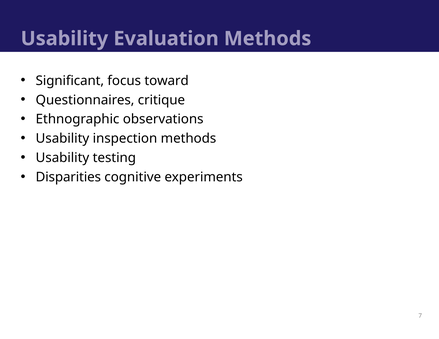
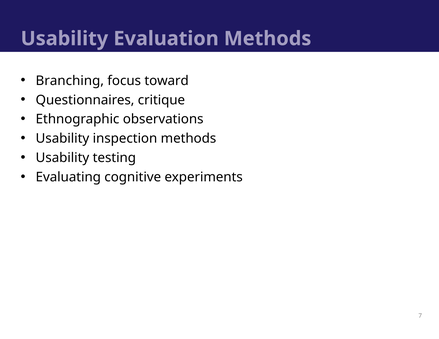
Significant: Significant -> Branching
Disparities: Disparities -> Evaluating
